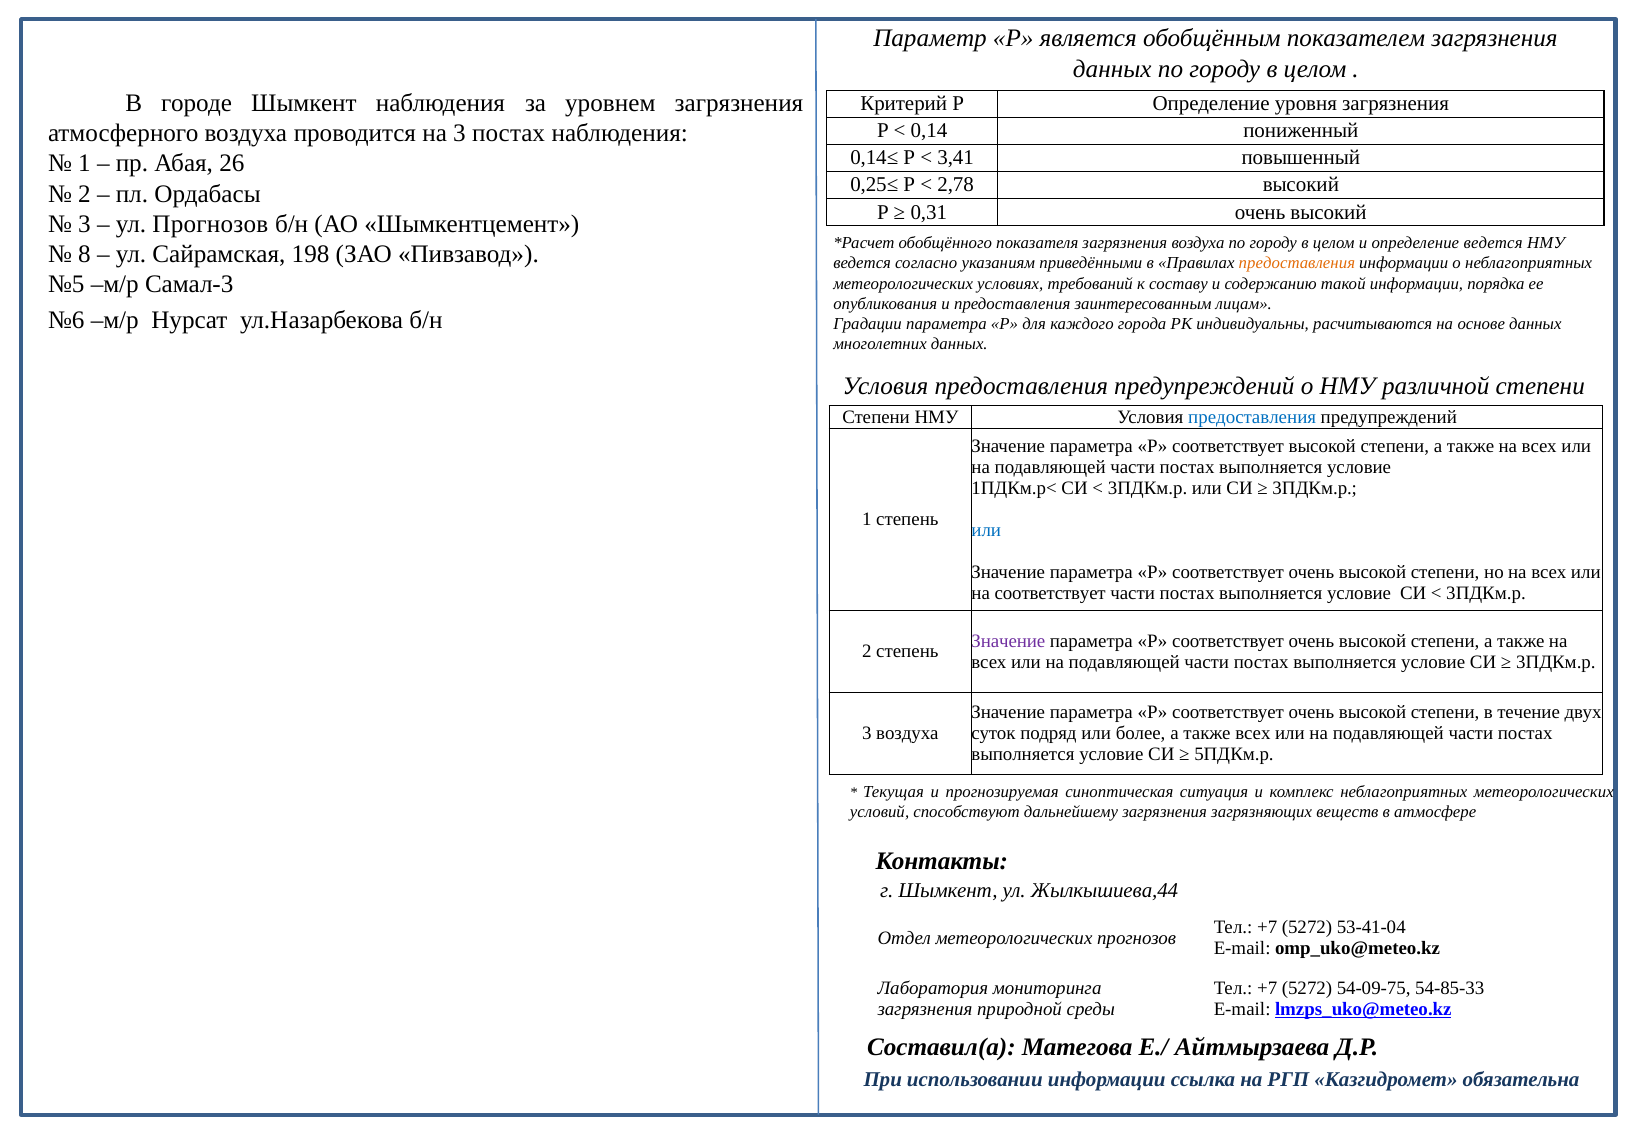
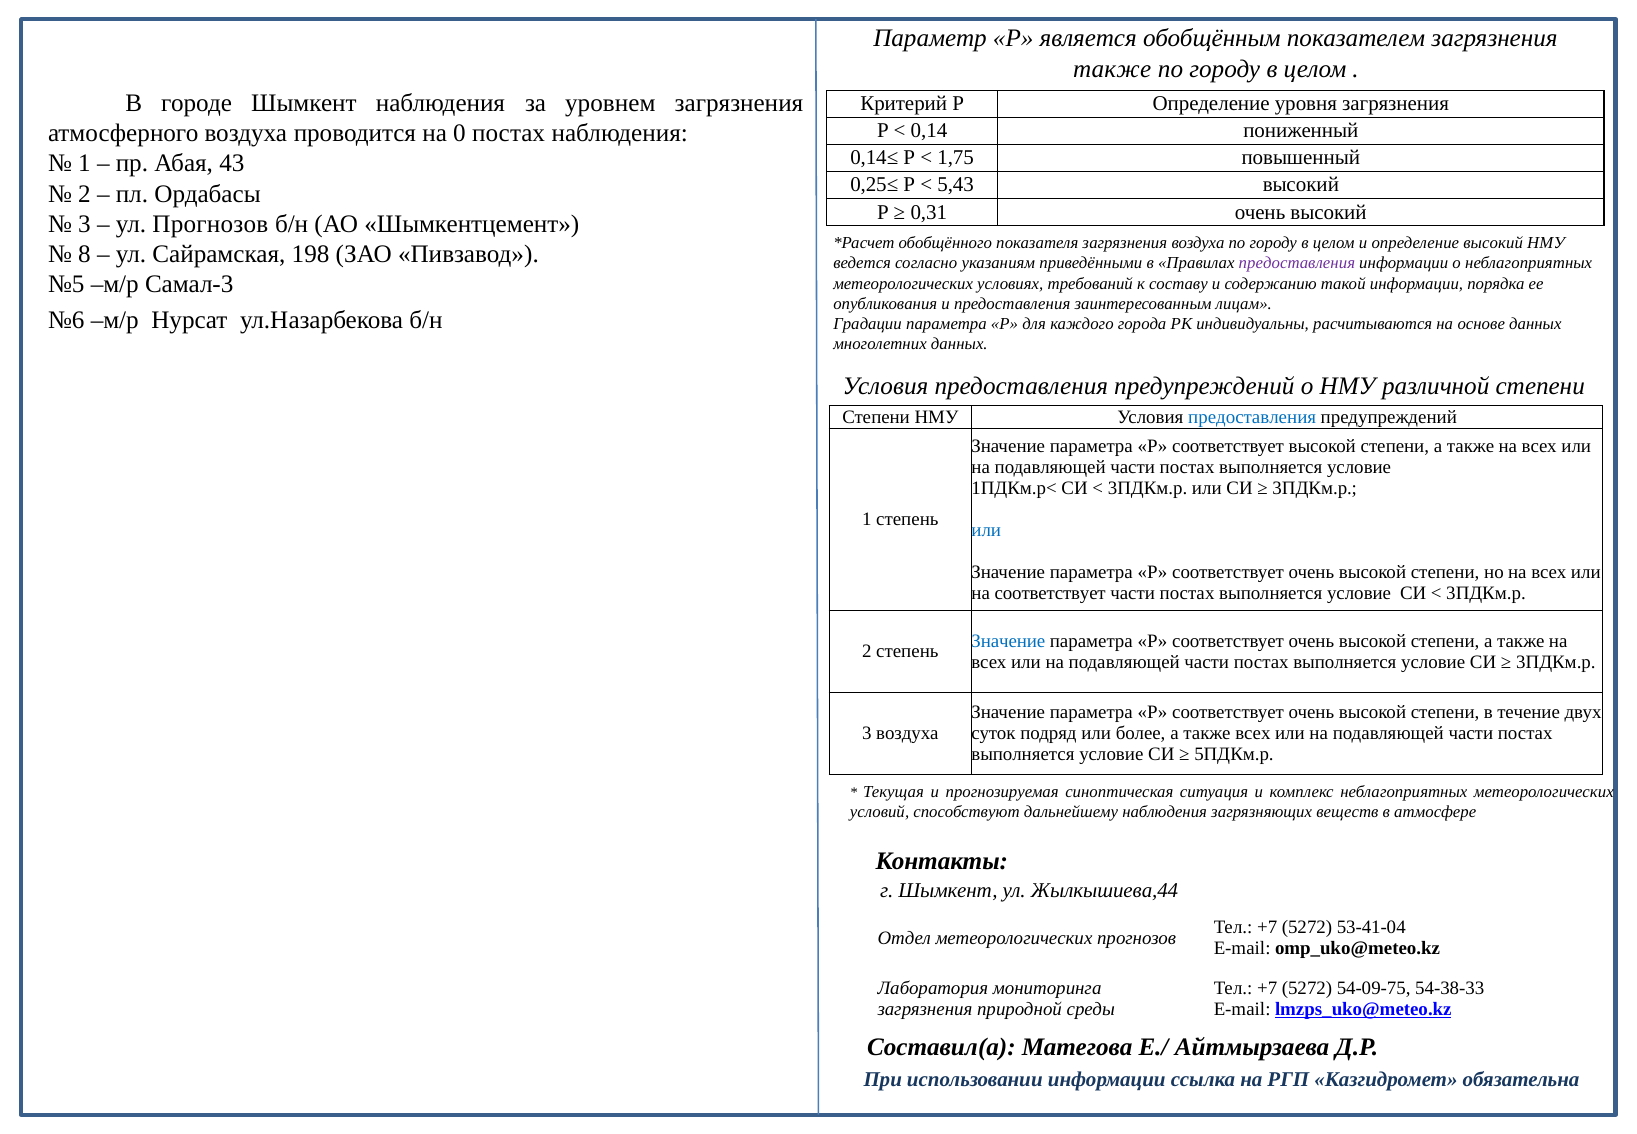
данных at (1112, 69): данных -> также
на 3: 3 -> 0
3,41: 3,41 -> 1,75
26: 26 -> 43
2,78: 2,78 -> 5,43
определение ведется: ведется -> высокий
предоставления at (1297, 263) colour: orange -> purple
Значение at (1008, 641) colour: purple -> blue
дальнейшему загрязнения: загрязнения -> наблюдения
54-85-33: 54-85-33 -> 54-38-33
